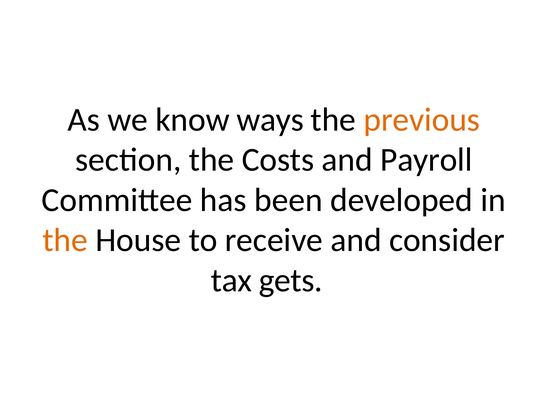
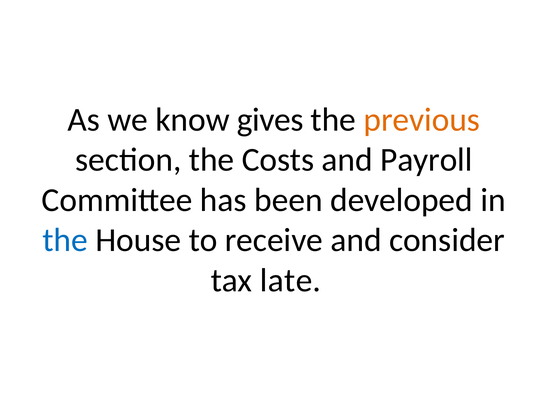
ways: ways -> gives
the at (65, 240) colour: orange -> blue
gets: gets -> late
